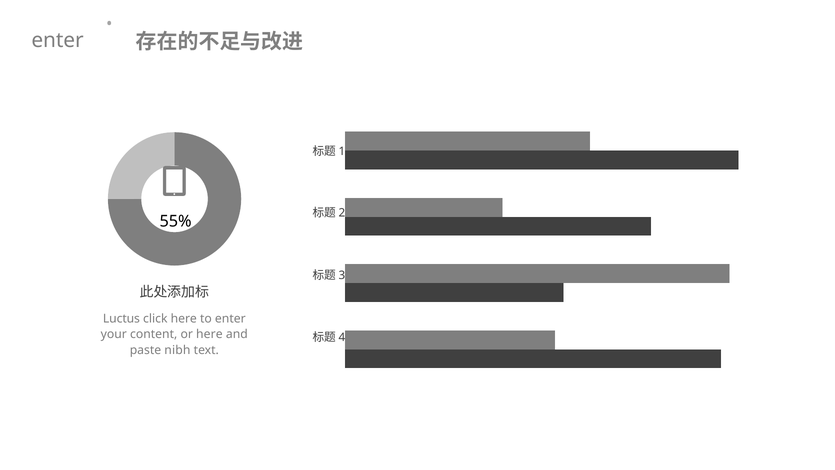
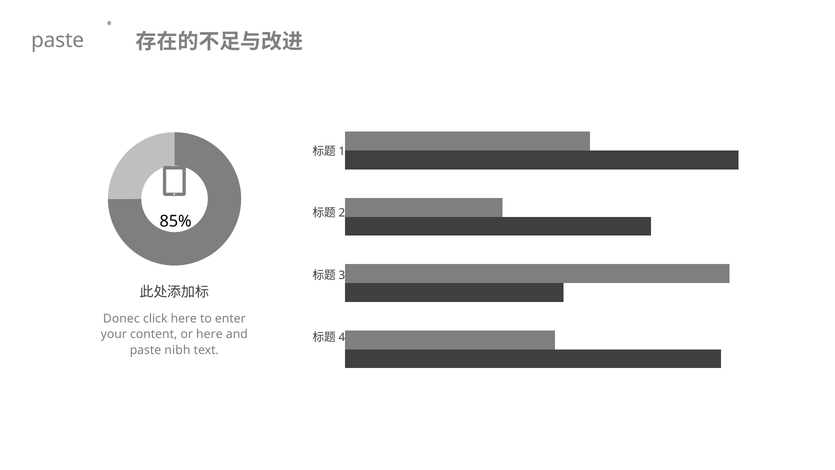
enter at (58, 40): enter -> paste
55%: 55% -> 85%
Luctus: Luctus -> Donec
